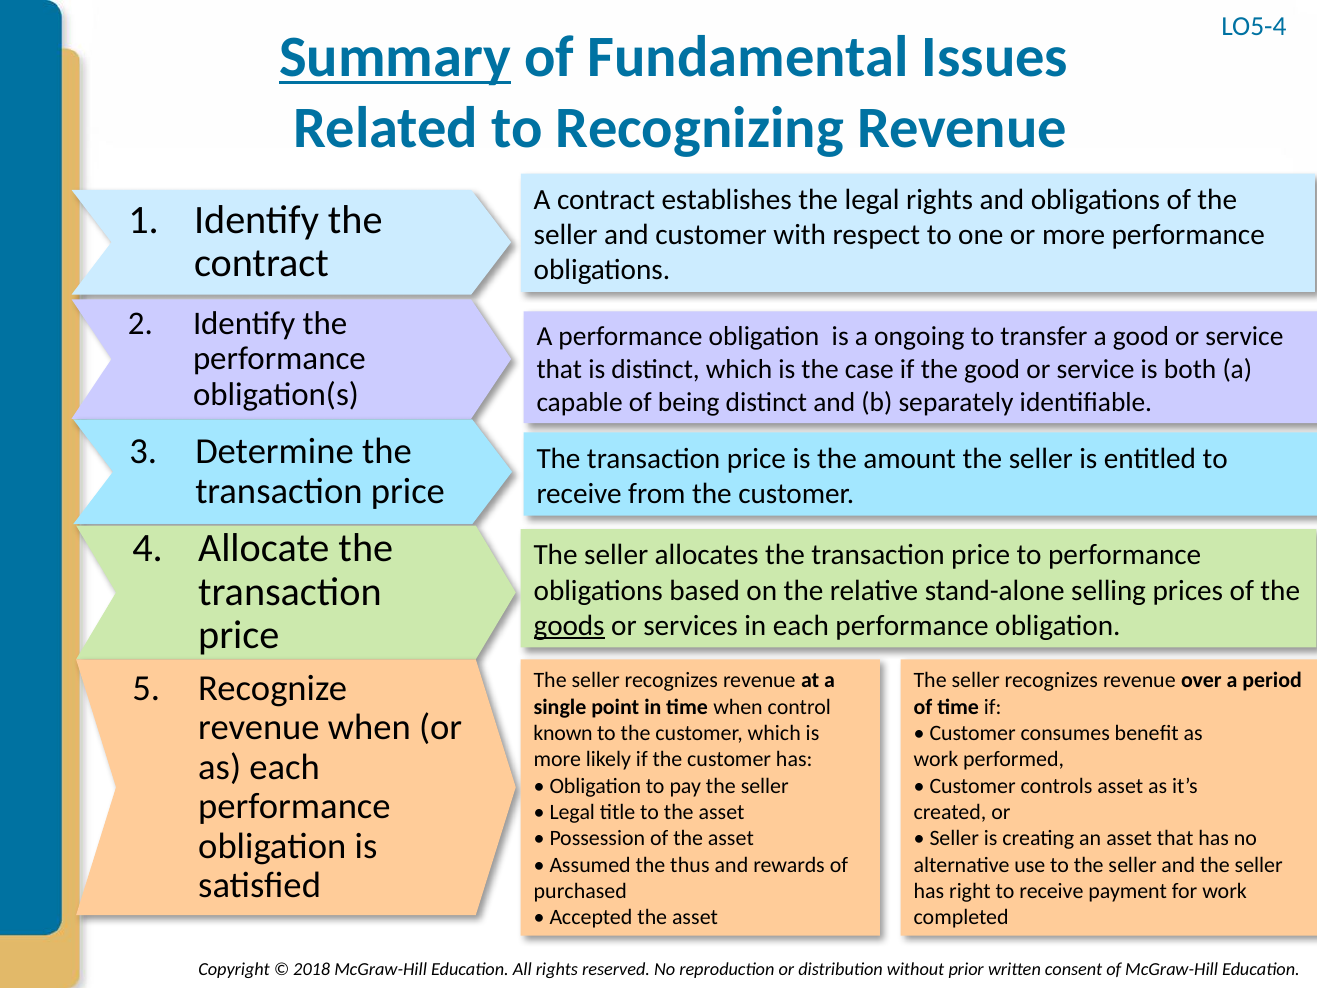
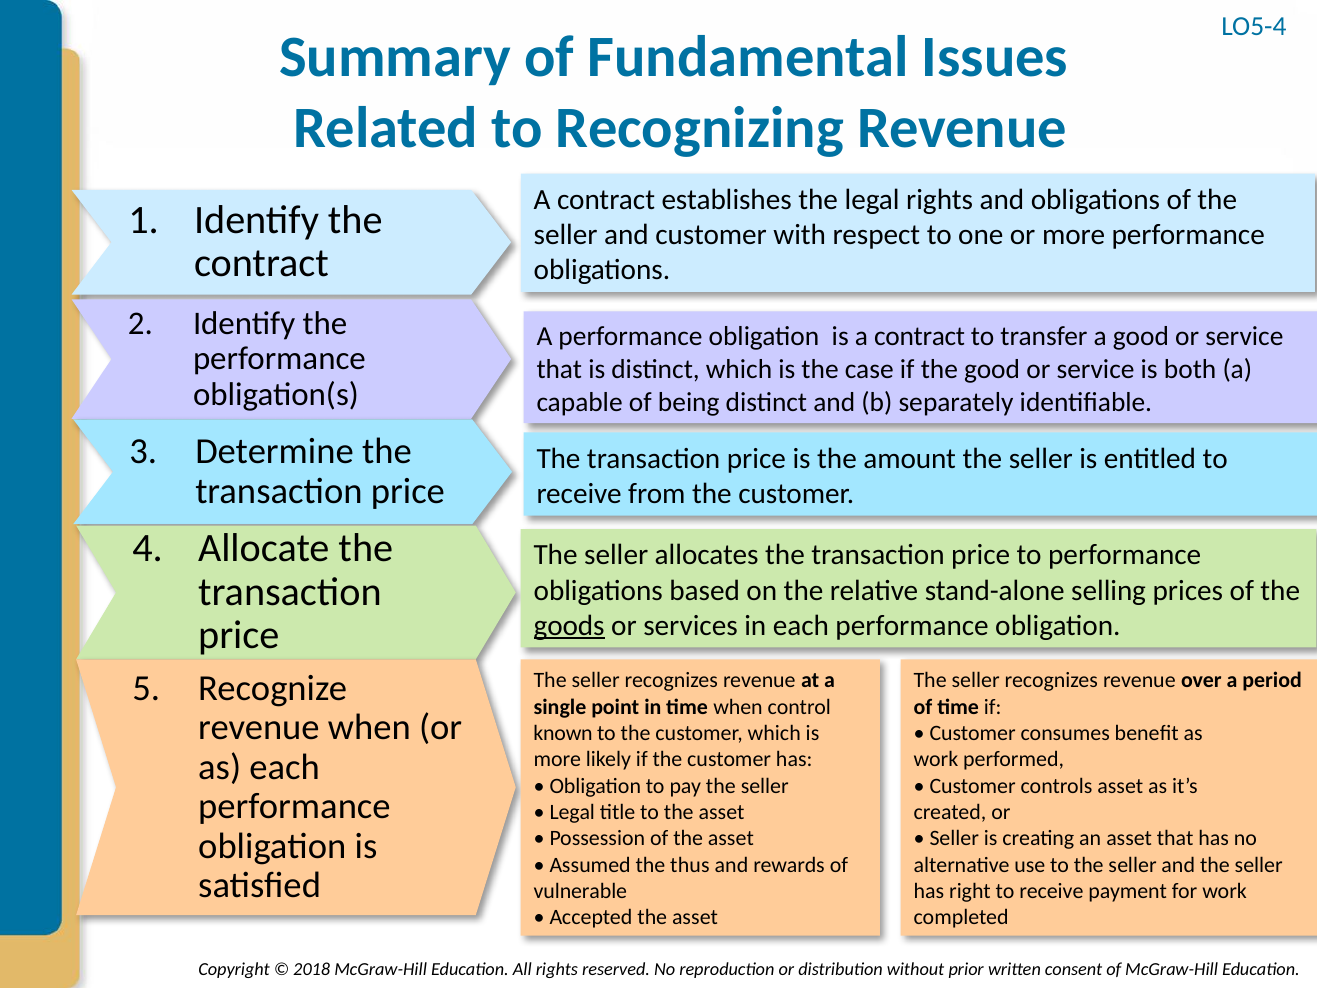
Summary underline: present -> none
is a ongoing: ongoing -> contract
purchased: purchased -> vulnerable
